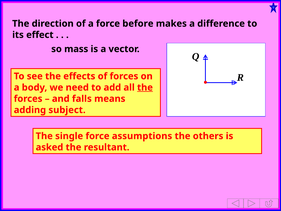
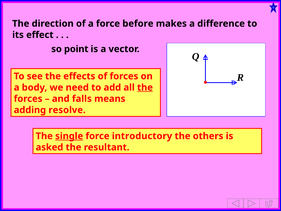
mass: mass -> point
subject: subject -> resolve
single underline: none -> present
assumptions: assumptions -> introductory
